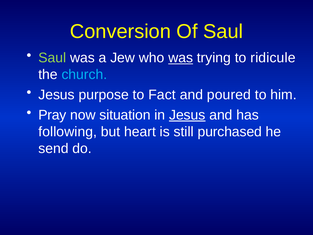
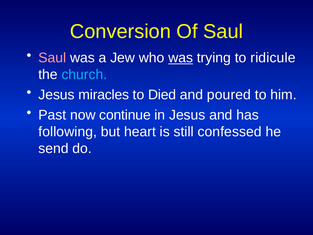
Saul at (52, 58) colour: light green -> pink
purpose: purpose -> miracles
Fact: Fact -> Died
Pray: Pray -> Past
situation: situation -> continue
Jesus at (187, 115) underline: present -> none
purchased: purchased -> confessed
